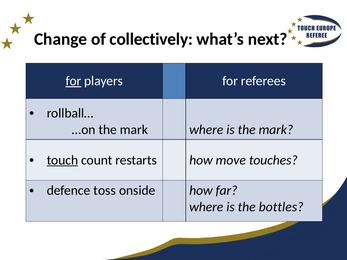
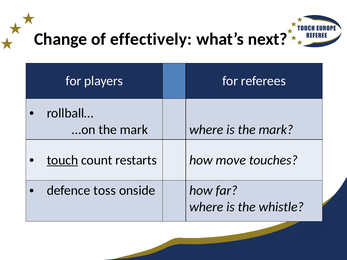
collectively: collectively -> effectively
for at (73, 81) underline: present -> none
bottles: bottles -> whistle
